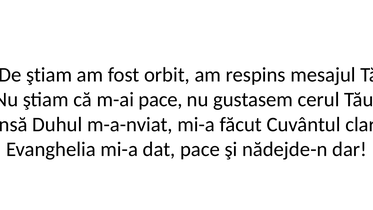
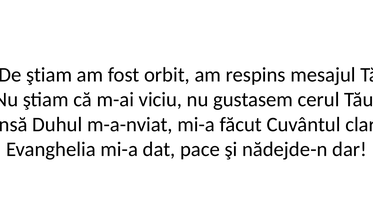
m-ai pace: pace -> viciu
